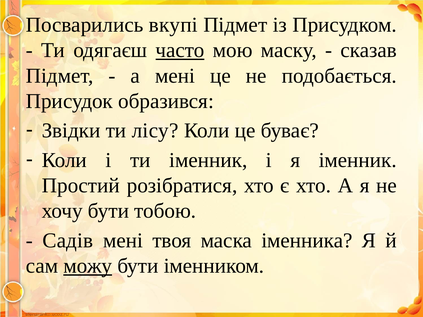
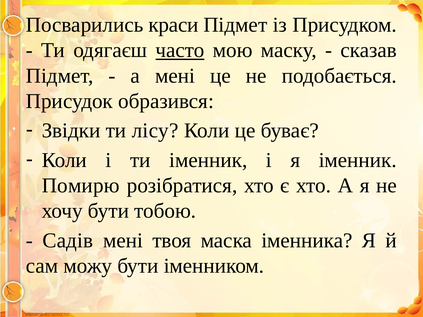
вкупі: вкупі -> краси
Простий: Простий -> Помирю
можу underline: present -> none
